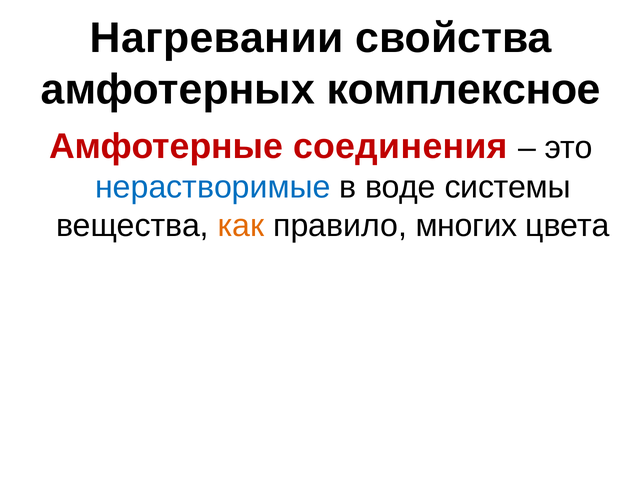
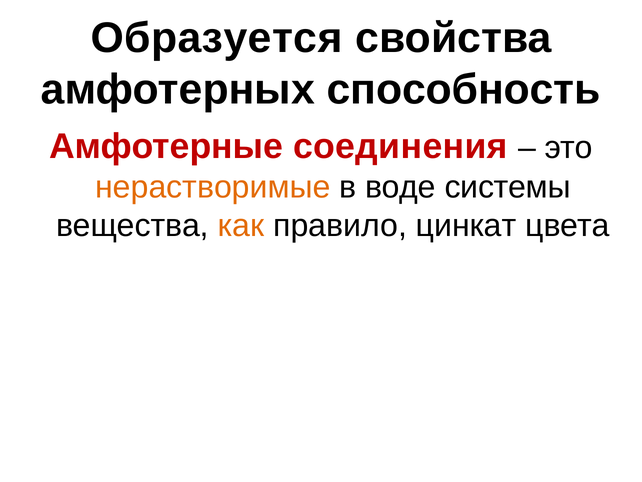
Нагревании: Нагревании -> Образуется
комплексное: комплексное -> способность
нерастворимые colour: blue -> orange
многих: многих -> цинкат
